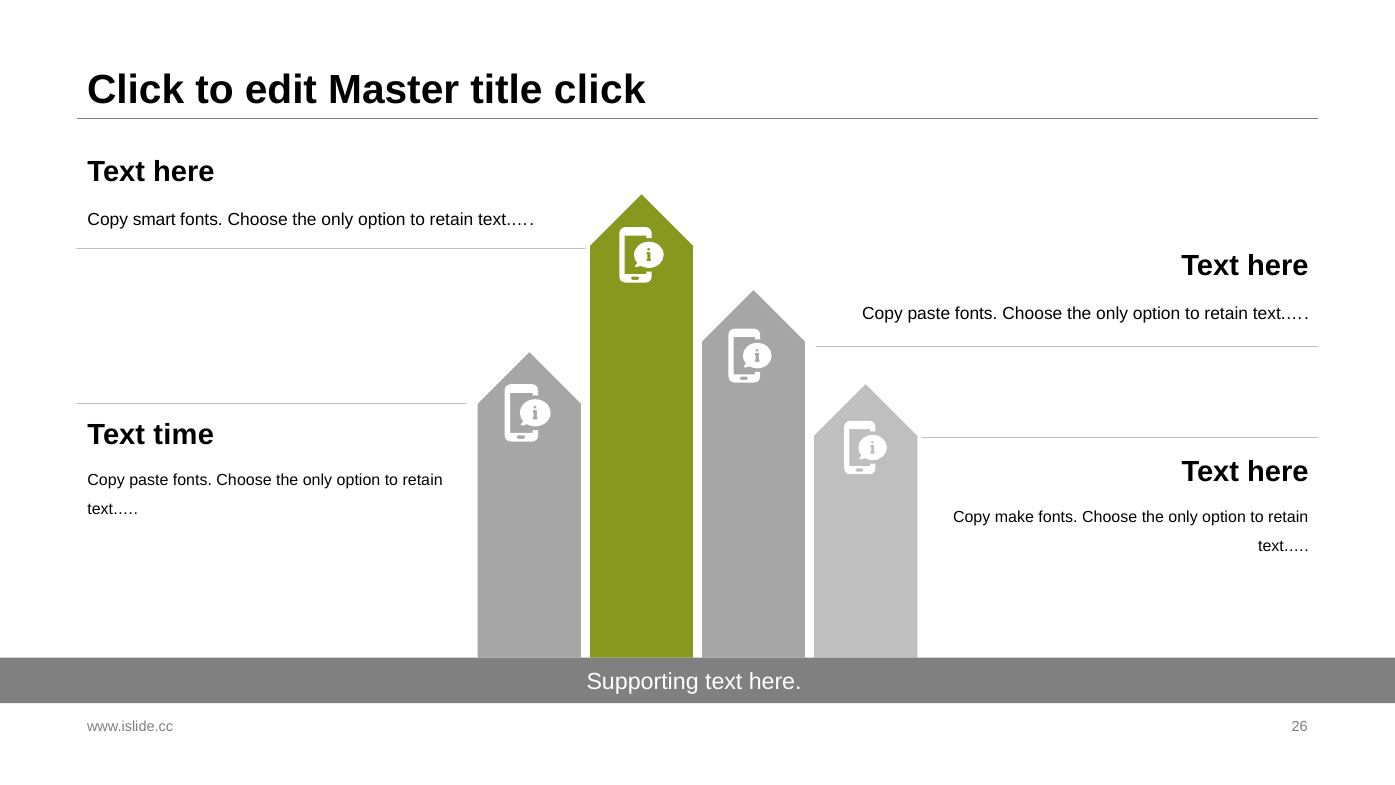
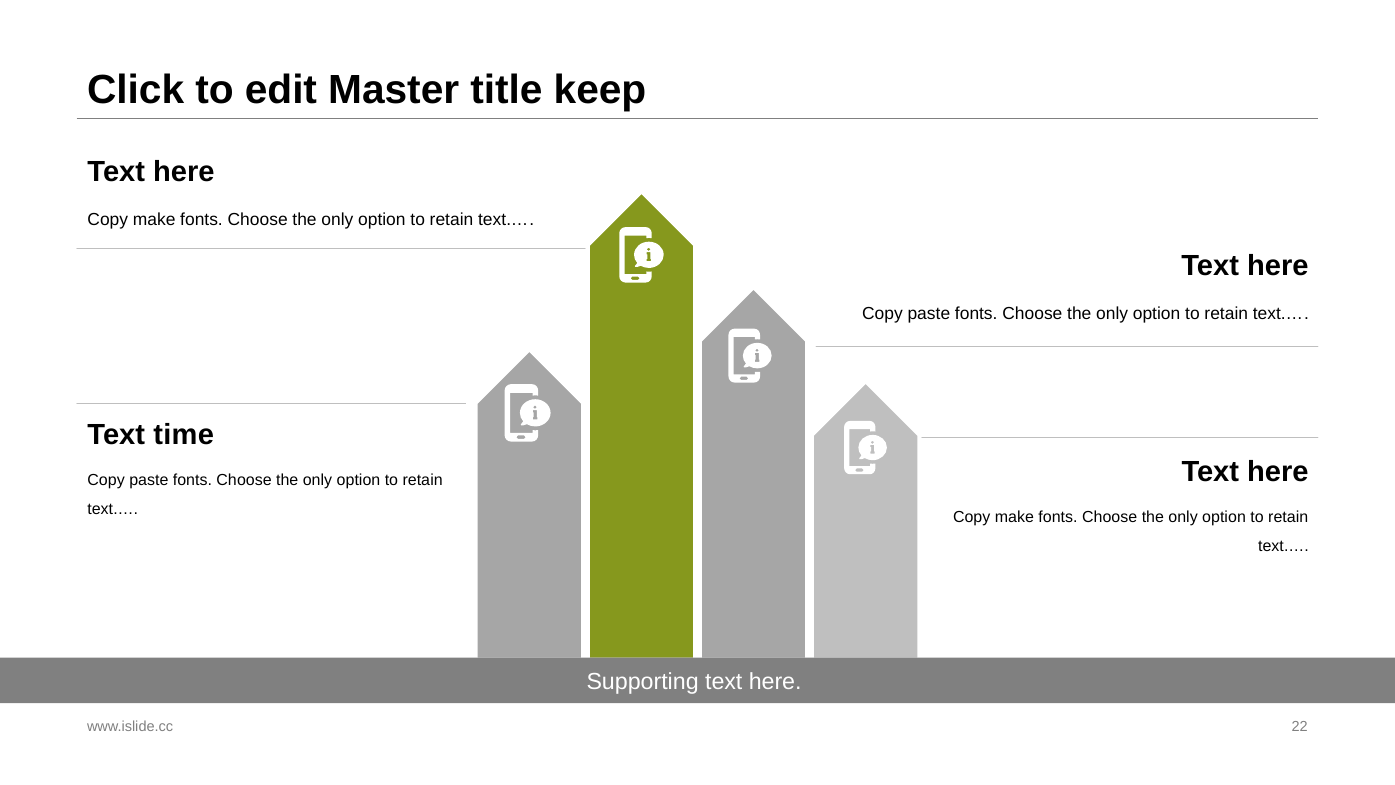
title click: click -> keep
smart at (154, 220): smart -> make
26: 26 -> 22
